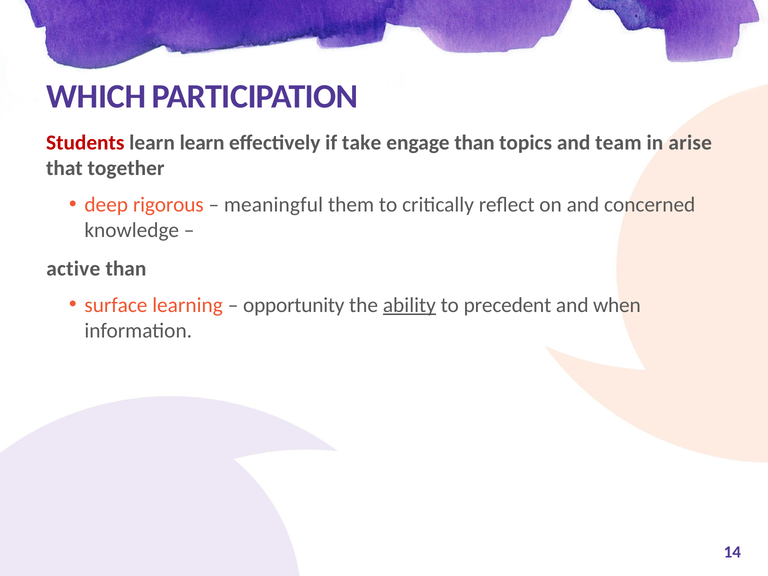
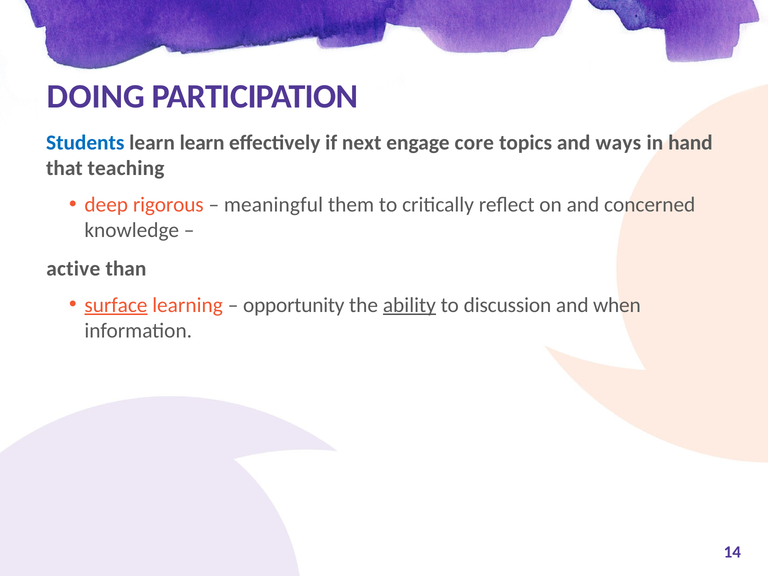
WHICH: WHICH -> DOING
Students colour: red -> blue
take: take -> next
engage than: than -> core
team: team -> ways
arise: arise -> hand
together: together -> teaching
surface underline: none -> present
precedent: precedent -> discussion
